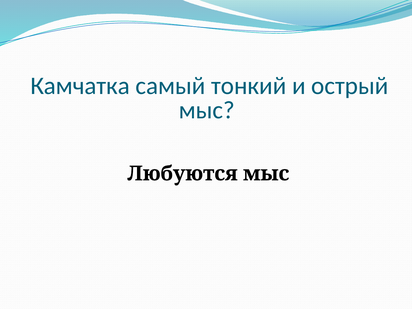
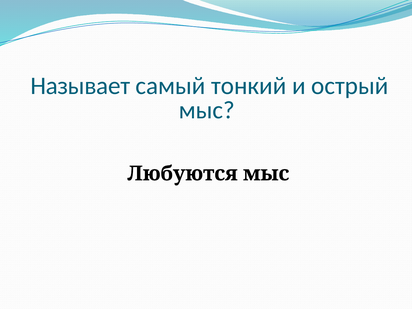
Камчатка: Камчатка -> Называет
